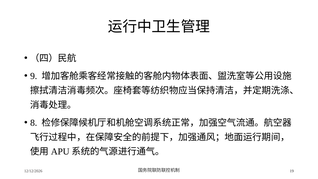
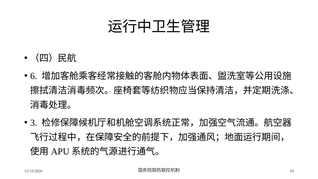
9: 9 -> 6
8: 8 -> 3
